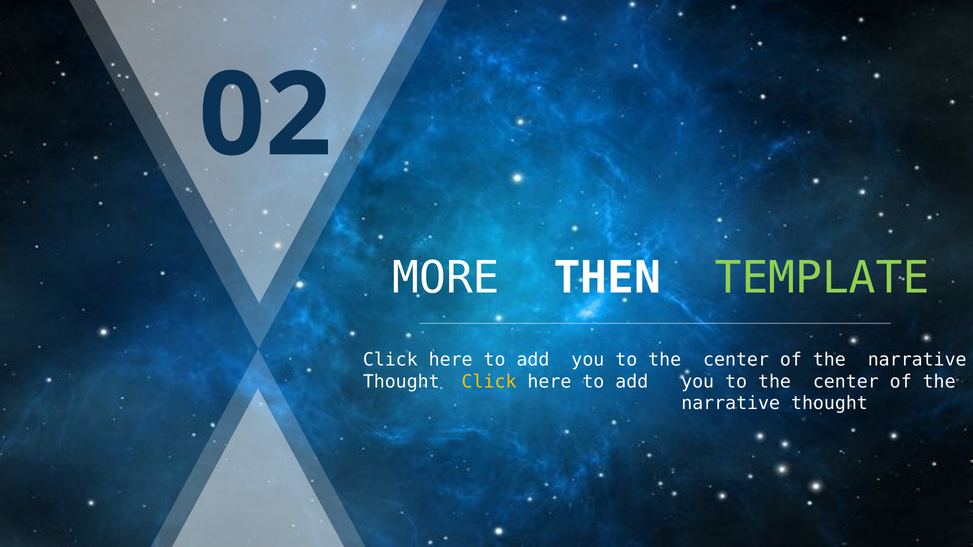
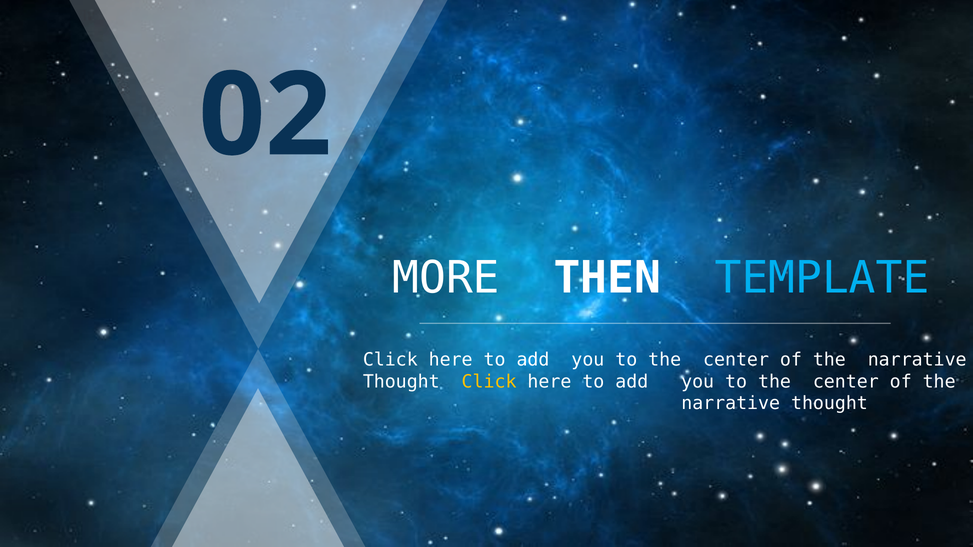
TEMPLATE colour: light green -> light blue
